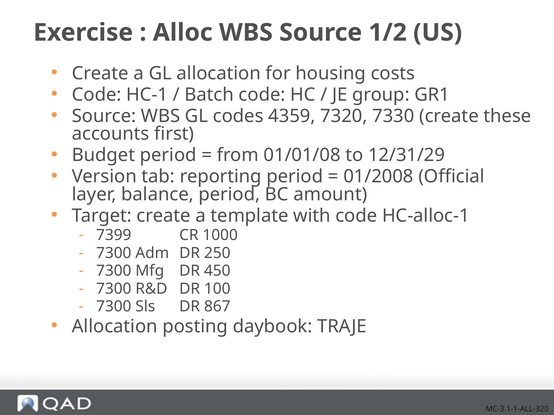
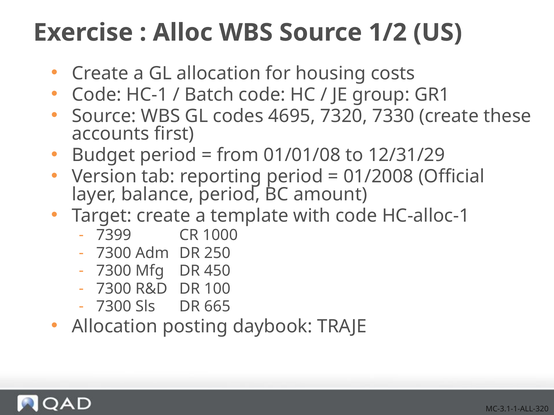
4359: 4359 -> 4695
867: 867 -> 665
